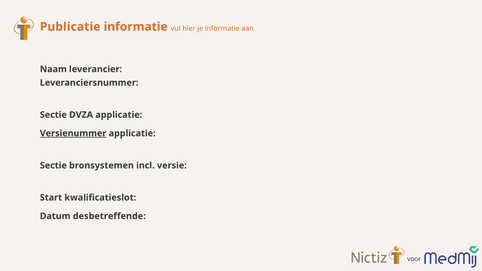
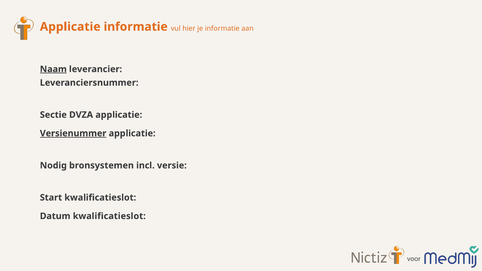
Publicatie at (70, 27): Publicatie -> Applicatie
Naam underline: none -> present
Sectie at (53, 166): Sectie -> Nodig
Datum desbetreffende: desbetreffende -> kwalificatieslot
